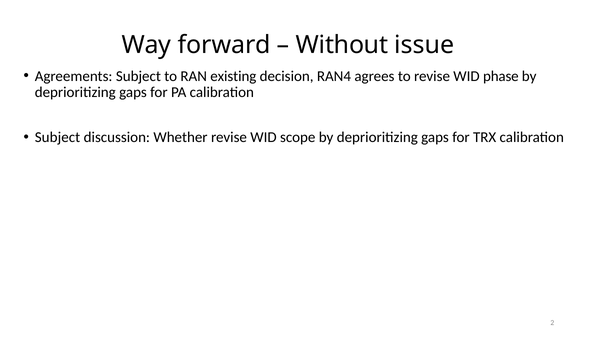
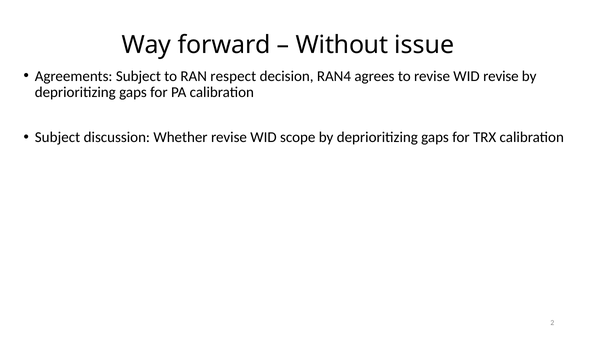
existing: existing -> respect
WID phase: phase -> revise
